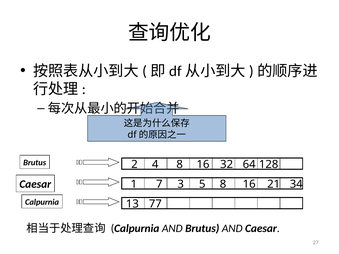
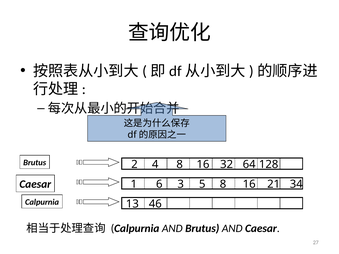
7: 7 -> 6
77: 77 -> 46
